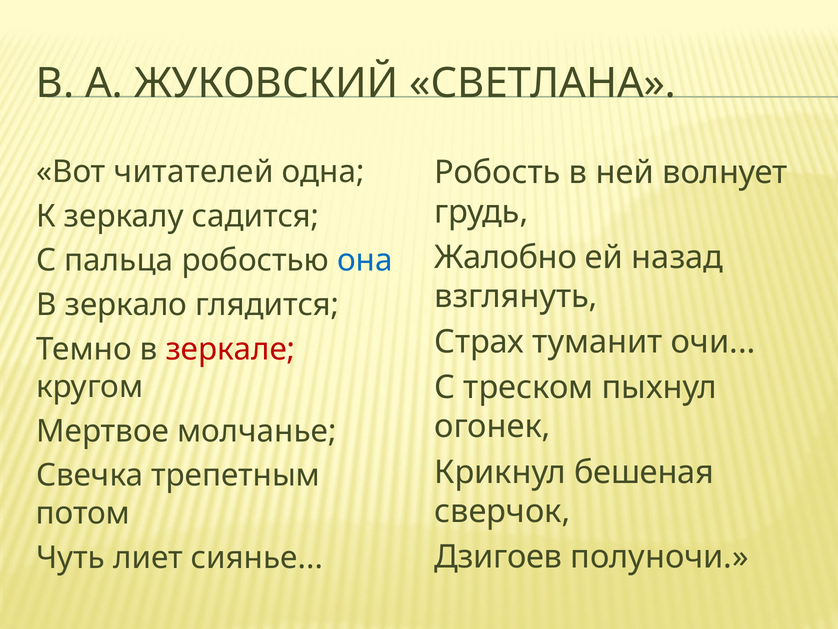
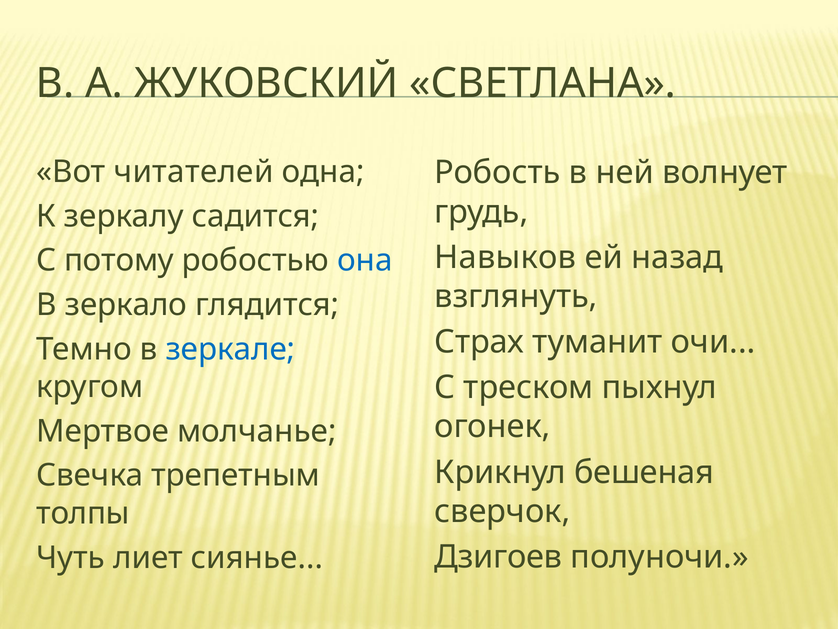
Жалобно: Жалобно -> Навыков
пальца: пальца -> потому
зеркале colour: red -> blue
потом: потом -> толпы
